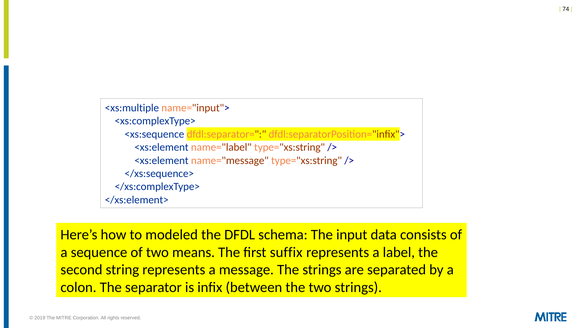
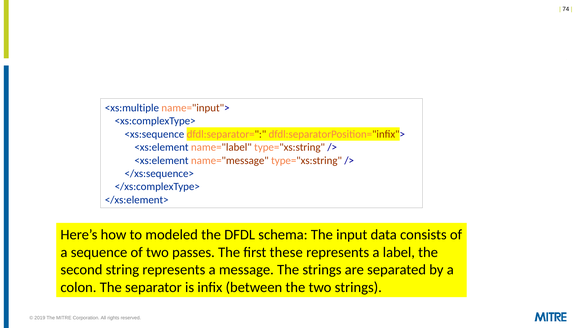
means: means -> passes
suffix: suffix -> these
